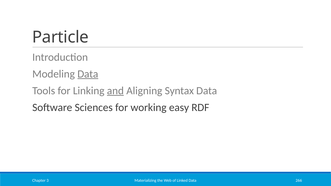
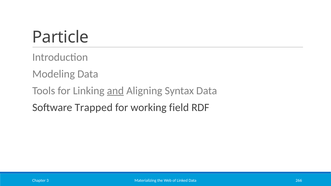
Data at (88, 74) underline: present -> none
Sciences: Sciences -> Trapped
easy: easy -> field
